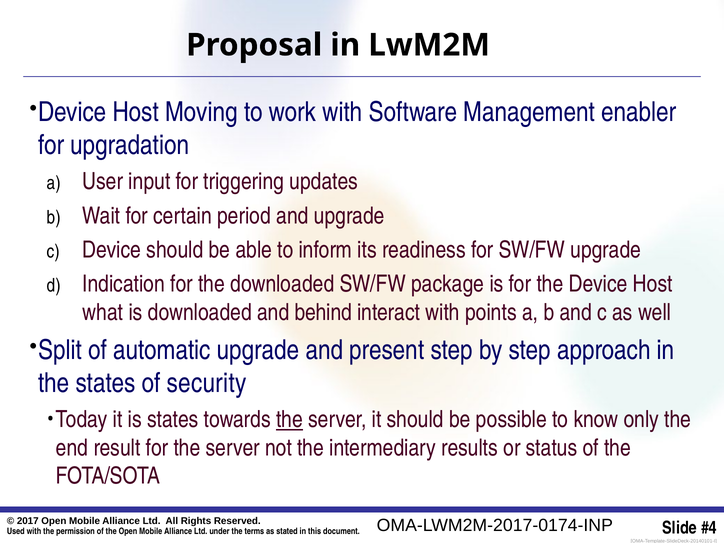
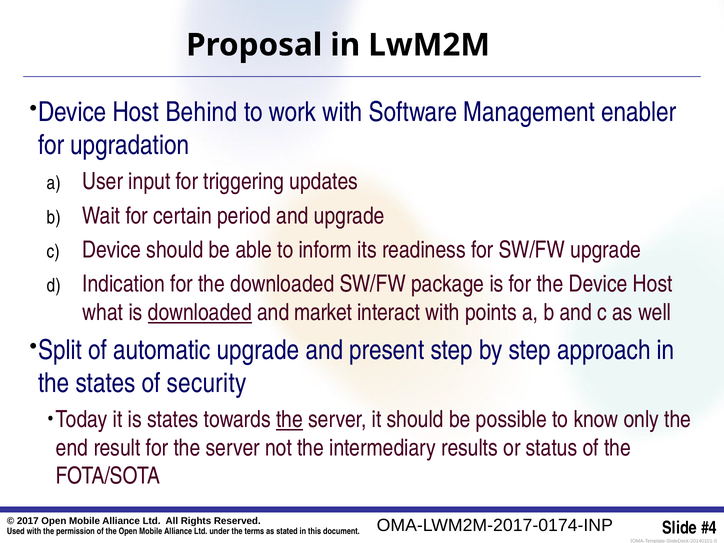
Moving: Moving -> Behind
downloaded at (200, 312) underline: none -> present
behind: behind -> market
